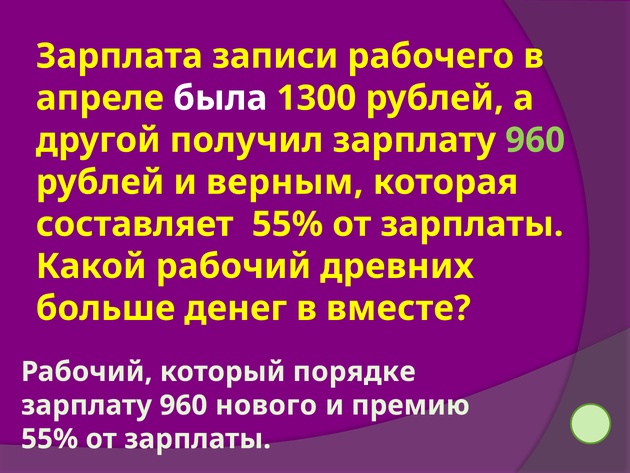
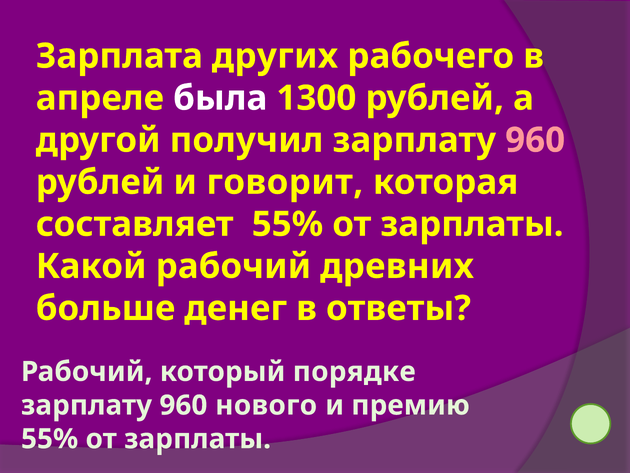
записи: записи -> других
960 at (535, 140) colour: light green -> pink
верным: верным -> говорит
вместе: вместе -> ответы
